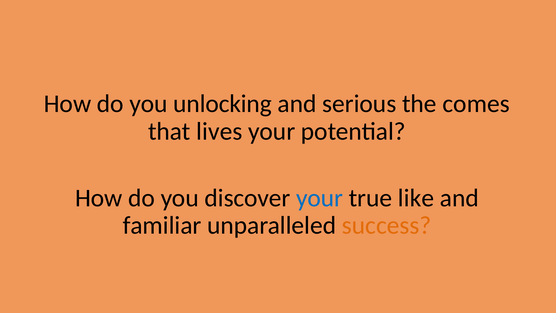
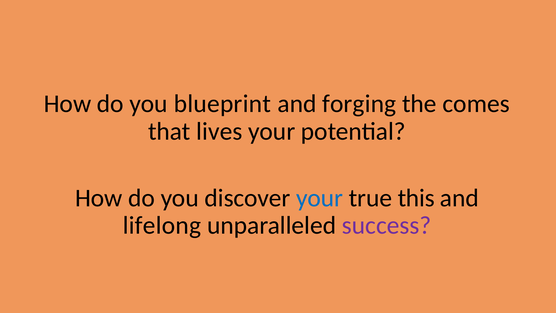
unlocking: unlocking -> blueprint
serious: serious -> forging
like: like -> this
familiar: familiar -> lifelong
success colour: orange -> purple
